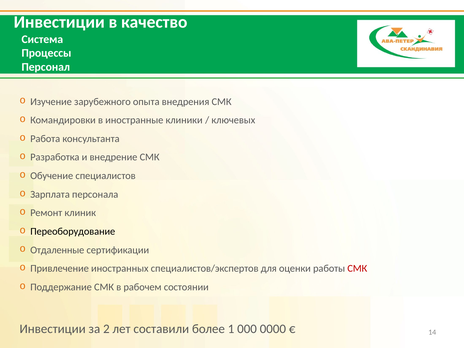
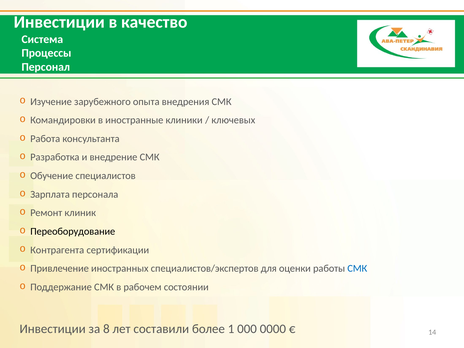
Отдаленные: Отдаленные -> Контрагента
СМК at (357, 269) colour: red -> blue
2: 2 -> 8
